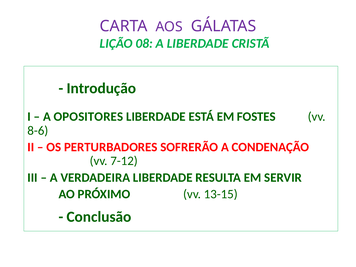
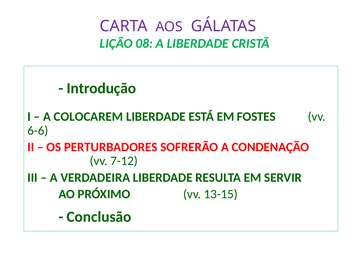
OPOSITORES: OPOSITORES -> COLOCAREM
8-6: 8-6 -> 6-6
